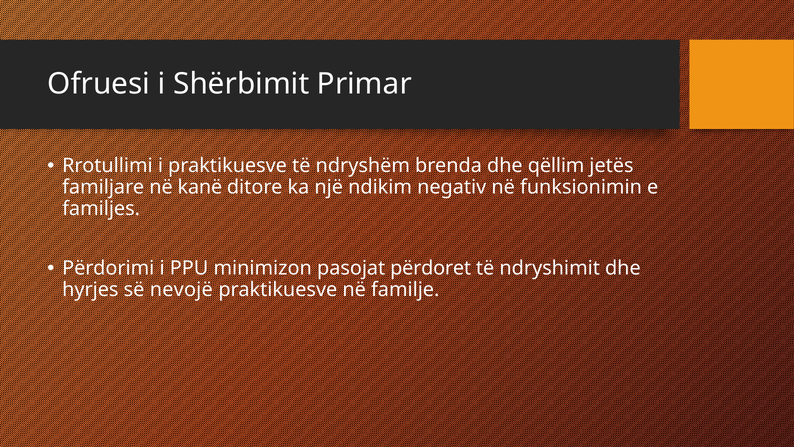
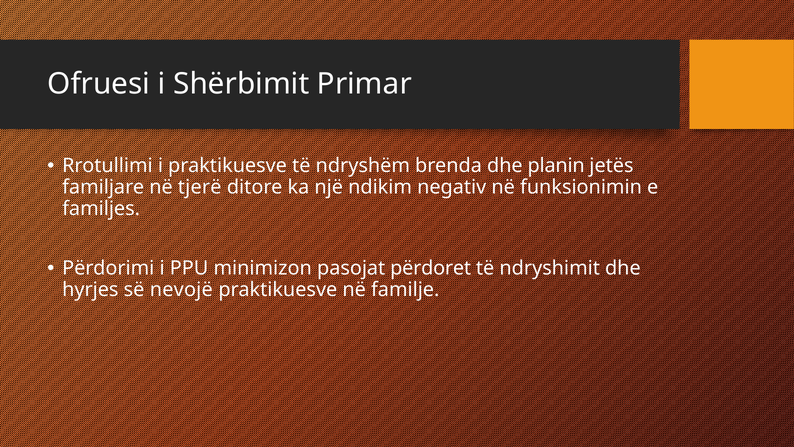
qëllim: qëllim -> planin
kanë: kanë -> tjerë
